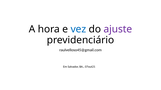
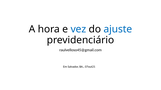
ajuste colour: purple -> blue
